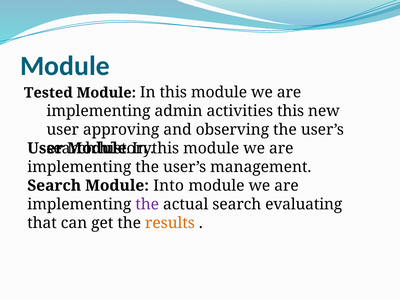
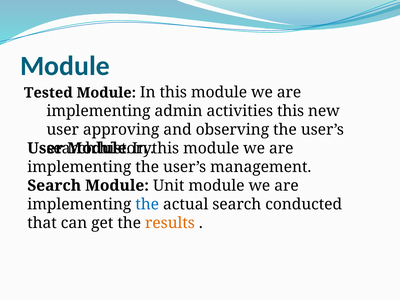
Into: Into -> Unit
the at (147, 204) colour: purple -> blue
evaluating: evaluating -> conducted
